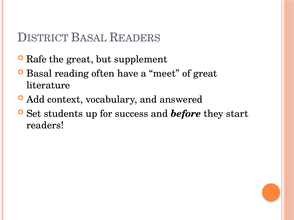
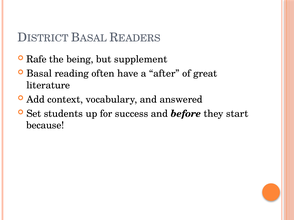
the great: great -> being
meet: meet -> after
readers: readers -> because
